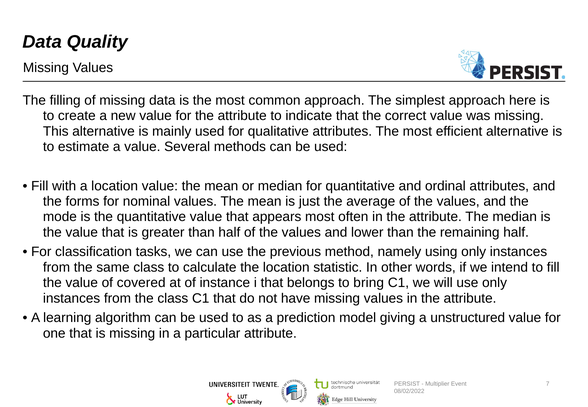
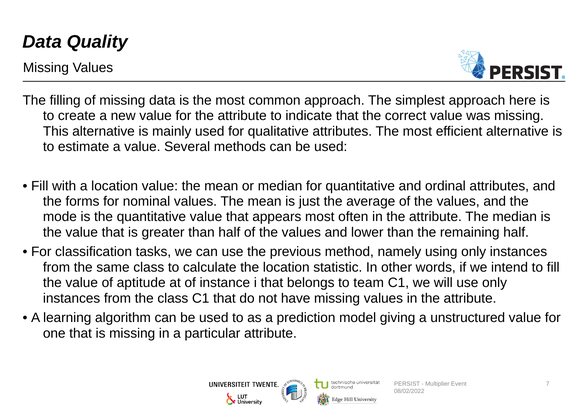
covered: covered -> aptitude
bring: bring -> team
